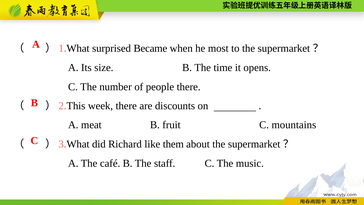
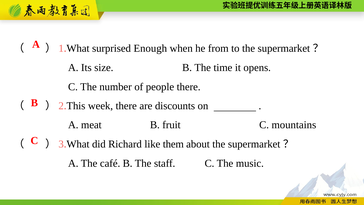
Became: Became -> Enough
most: most -> from
